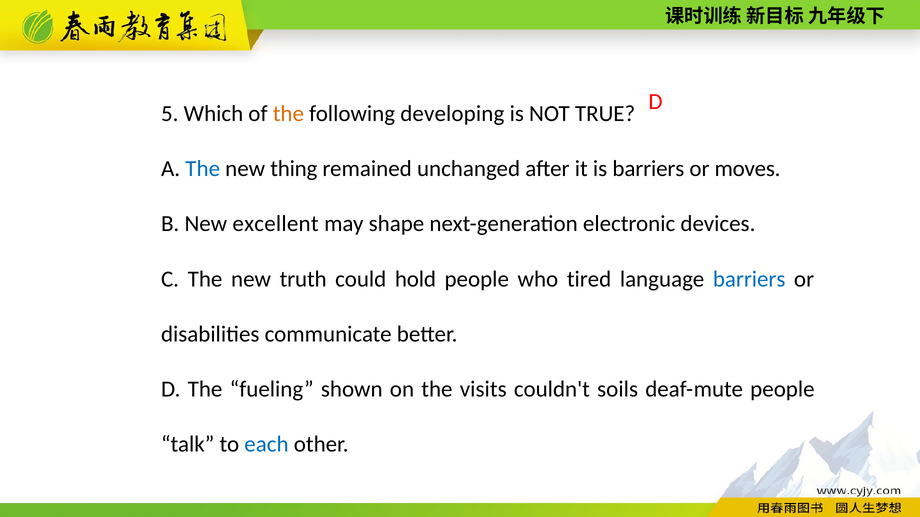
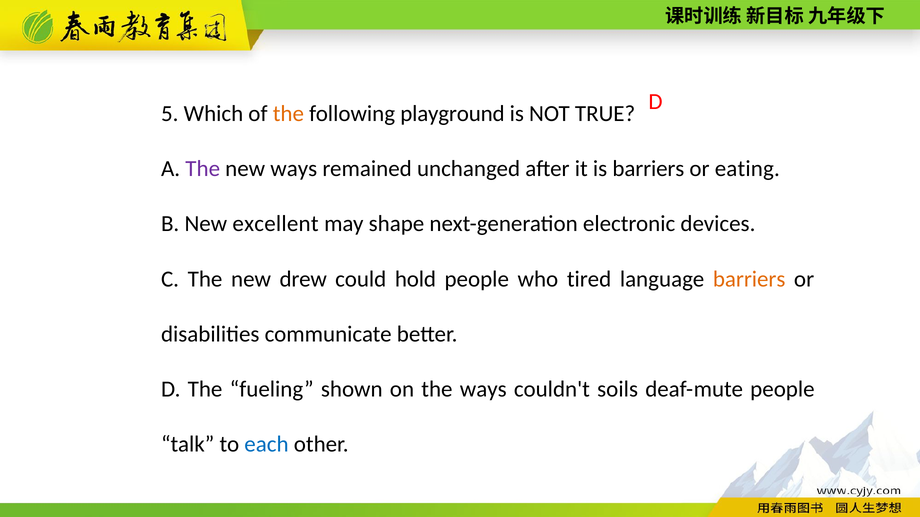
developing: developing -> playground
The at (203, 169) colour: blue -> purple
new thing: thing -> ways
moves: moves -> eating
truth: truth -> drew
barriers at (749, 279) colour: blue -> orange
the visits: visits -> ways
